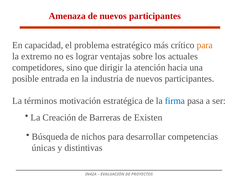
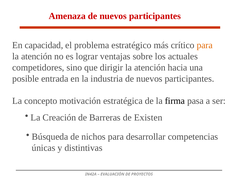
extremo at (37, 56): extremo -> atención
términos: términos -> concepto
firma colour: blue -> black
